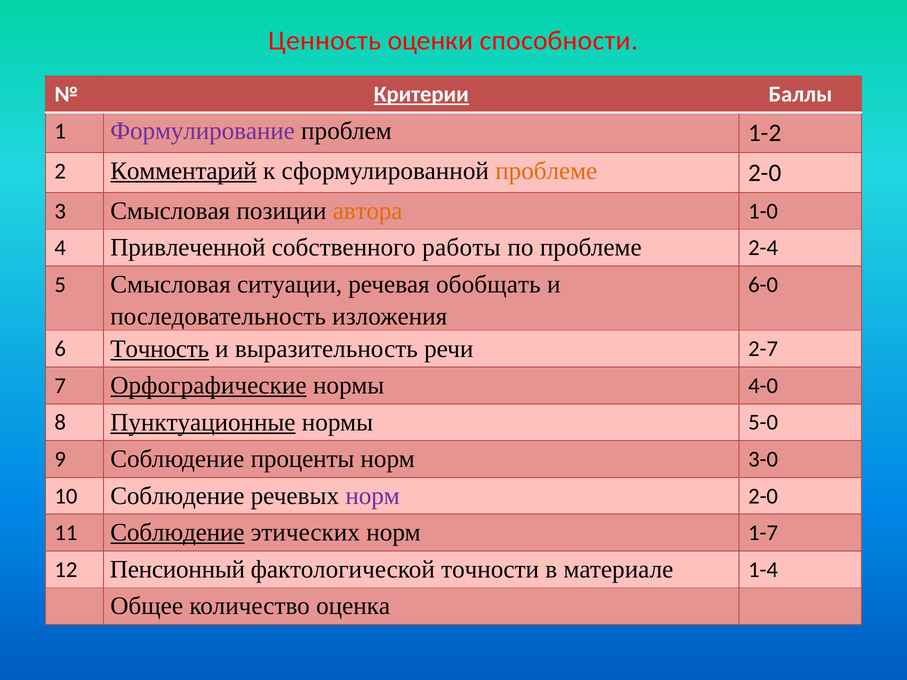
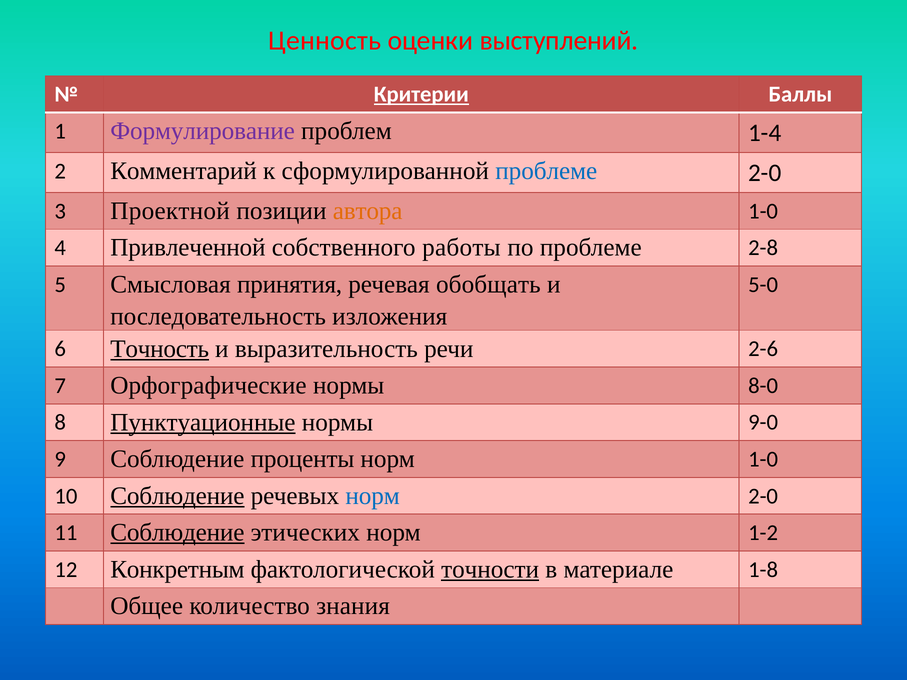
способности: способности -> выступлений
1-2: 1-2 -> 1-4
Комментарий underline: present -> none
проблеме at (546, 171) colour: orange -> blue
3 Смысловая: Смысловая -> Проектной
2-4: 2-4 -> 2-8
ситуации: ситуации -> принятия
6-0: 6-0 -> 5-0
2-7: 2-7 -> 2-6
Орфографические underline: present -> none
4-0: 4-0 -> 8-0
5-0: 5-0 -> 9-0
норм 3-0: 3-0 -> 1-0
Соблюдение at (177, 496) underline: none -> present
норм at (373, 496) colour: purple -> blue
1-7: 1-7 -> 1-2
Пенсионный: Пенсионный -> Конкретным
точности underline: none -> present
1-4: 1-4 -> 1-8
оценка: оценка -> знания
